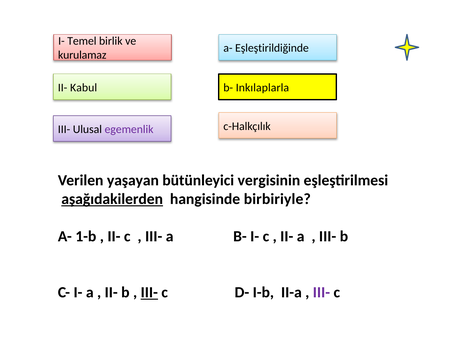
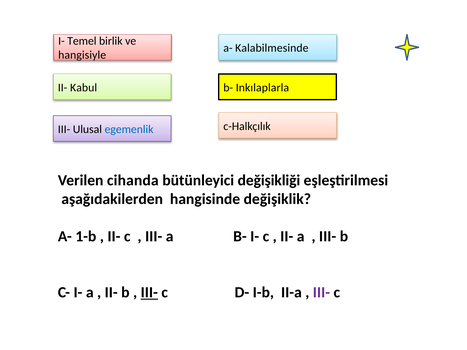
Eşleştirildiğinde: Eşleştirildiğinde -> Kalabilmesinde
kurulamaz: kurulamaz -> hangisiyle
egemenlik colour: purple -> blue
yaşayan: yaşayan -> cihanda
vergisinin: vergisinin -> değişikliği
aşağıdakilerden underline: present -> none
birbiriyle: birbiriyle -> değişiklik
